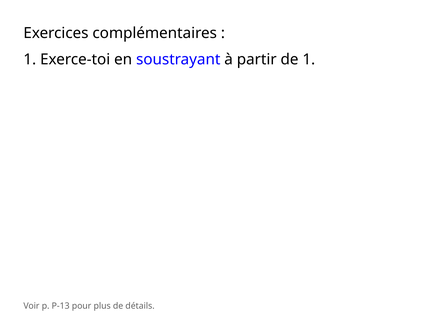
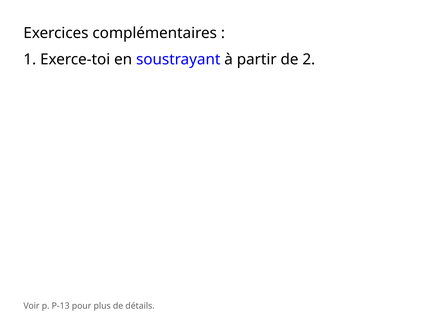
de 1: 1 -> 2
